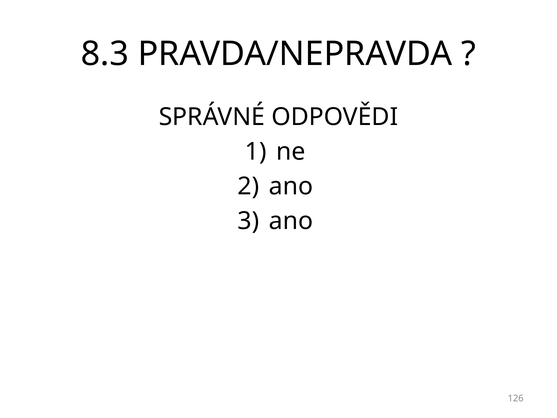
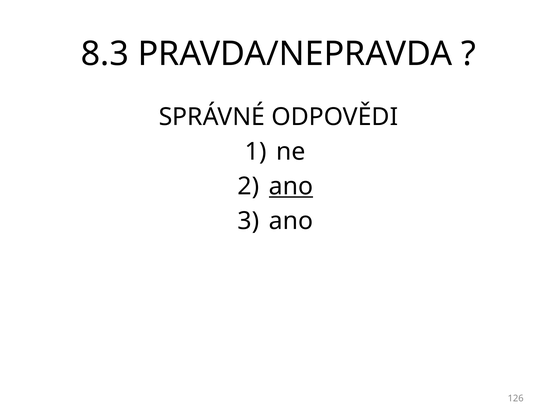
ano at (291, 186) underline: none -> present
